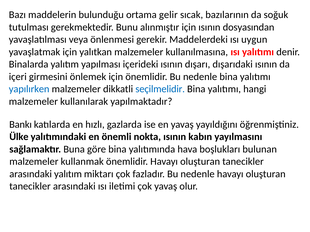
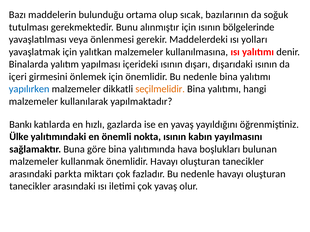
gelir: gelir -> olup
dosyasından: dosyasından -> bölgelerinde
uygun: uygun -> yolları
seçilmelidir colour: blue -> orange
arasındaki yalıtım: yalıtım -> parkta
